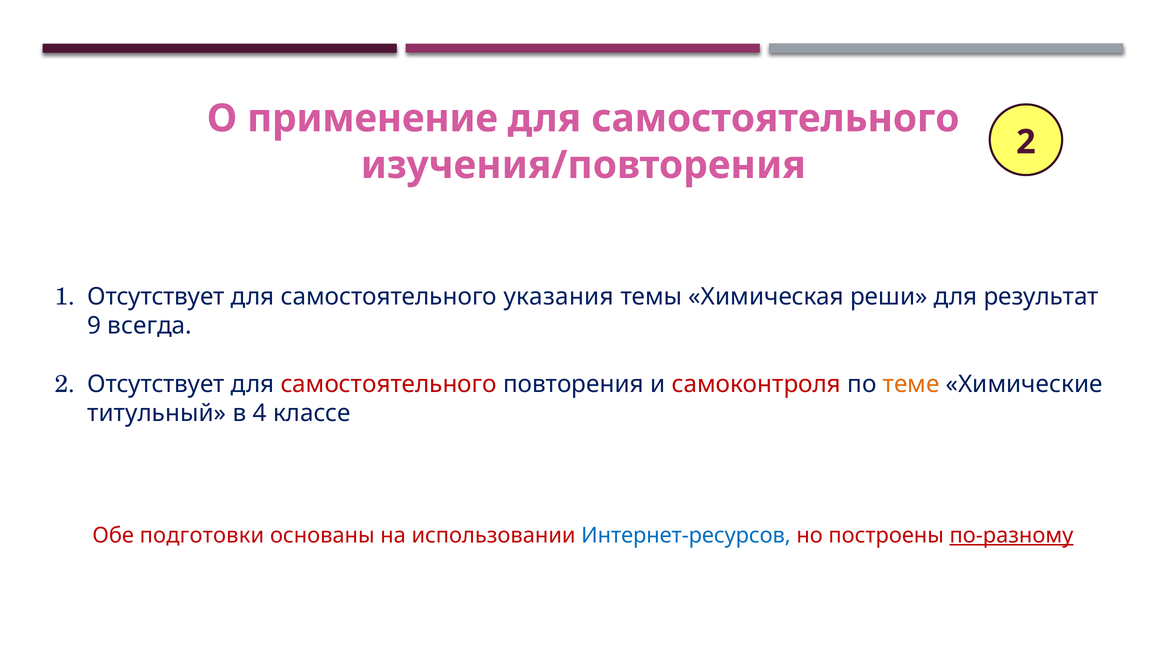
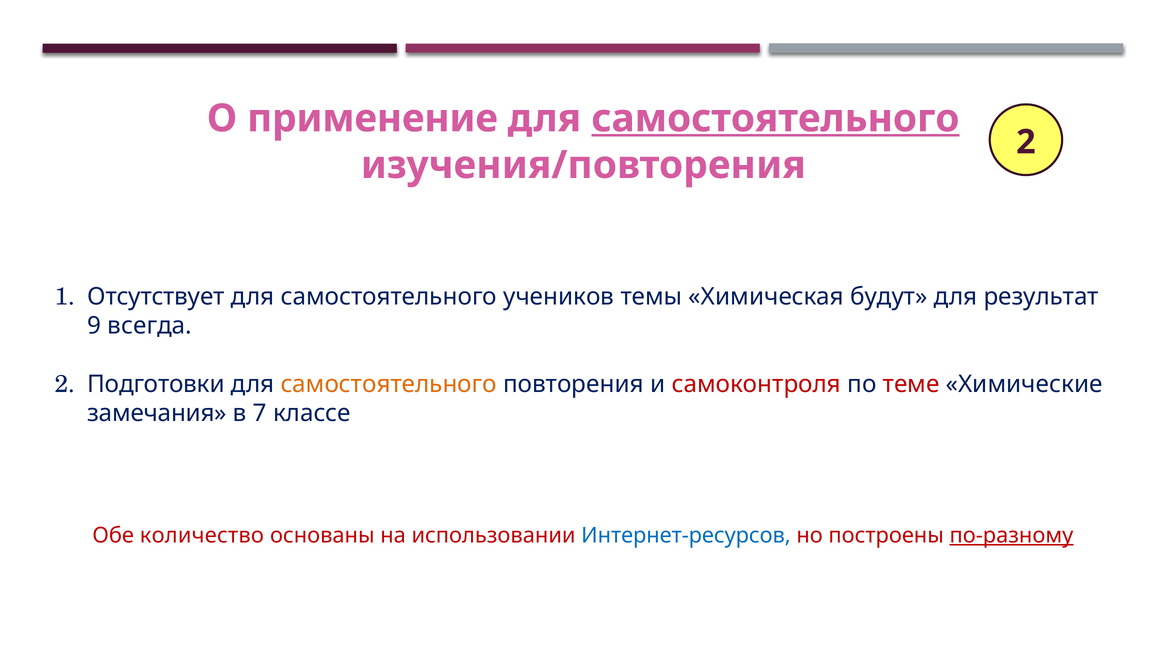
самостоятельного at (775, 118) underline: none -> present
указания: указания -> учеников
реши: реши -> будут
2 Отсутствует: Отсутствует -> Подготовки
самостоятельного at (389, 384) colour: red -> orange
теме colour: orange -> red
титульный: титульный -> замечания
4: 4 -> 7
подготовки: подготовки -> количество
